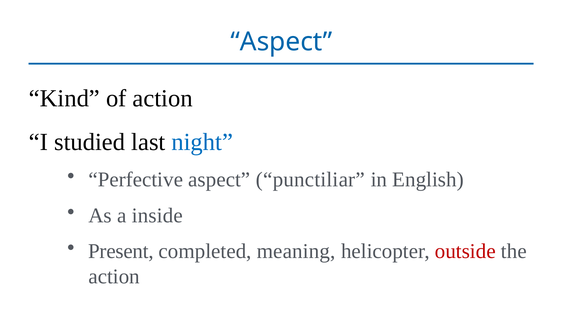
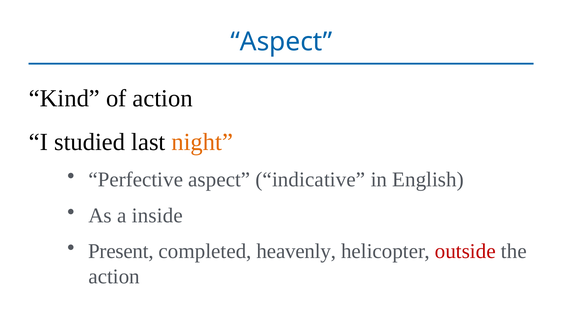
night colour: blue -> orange
punctiliar: punctiliar -> indicative
meaning: meaning -> heavenly
